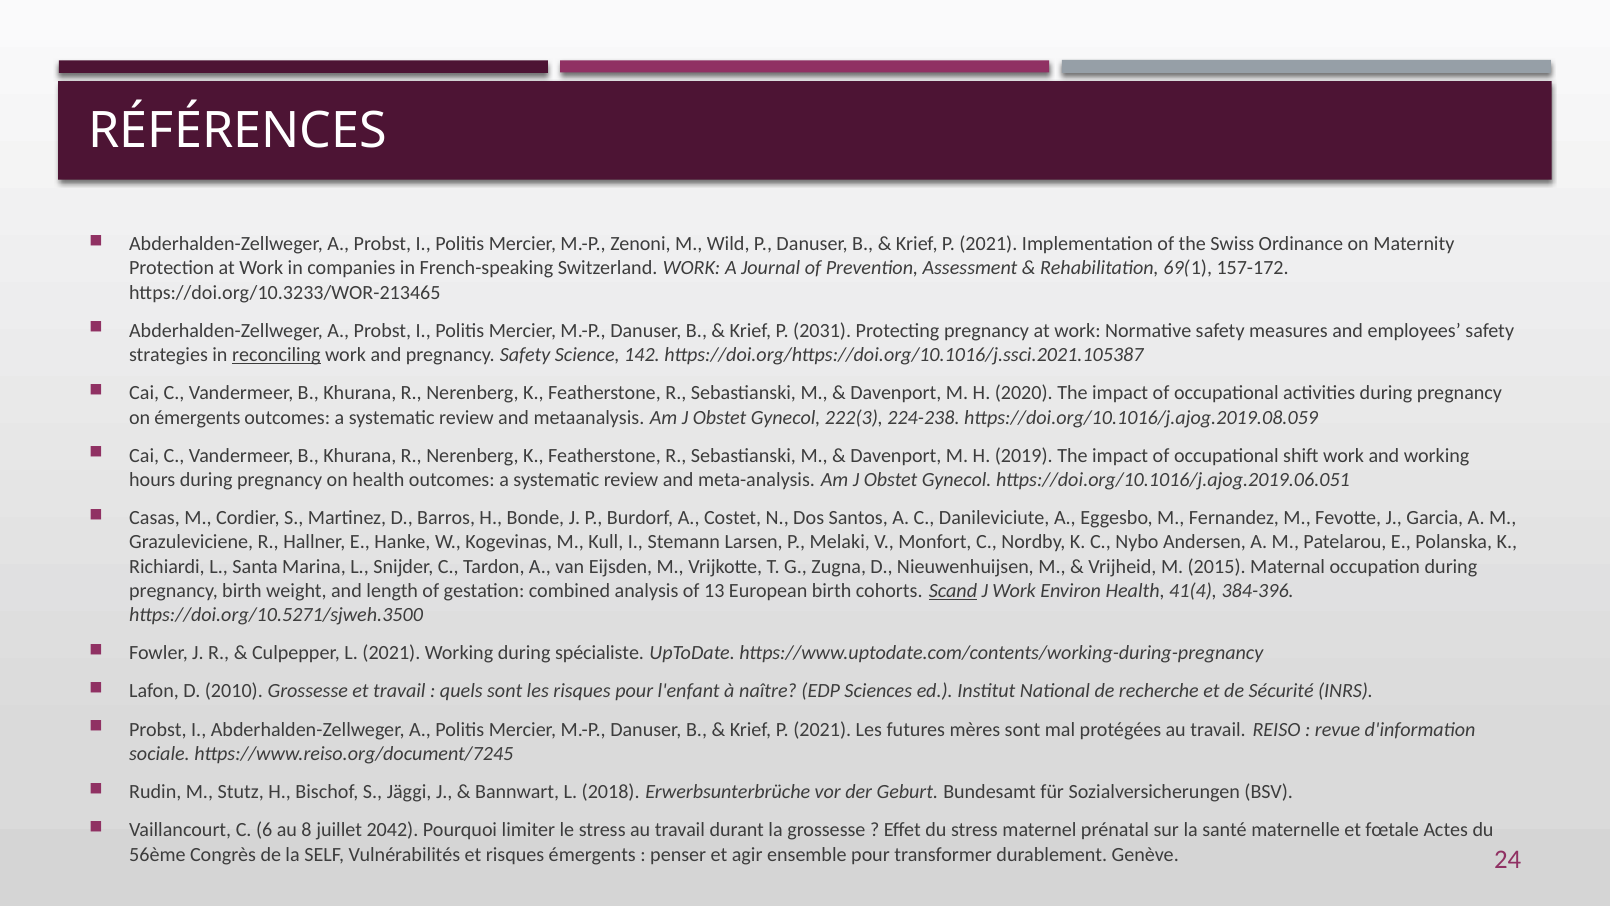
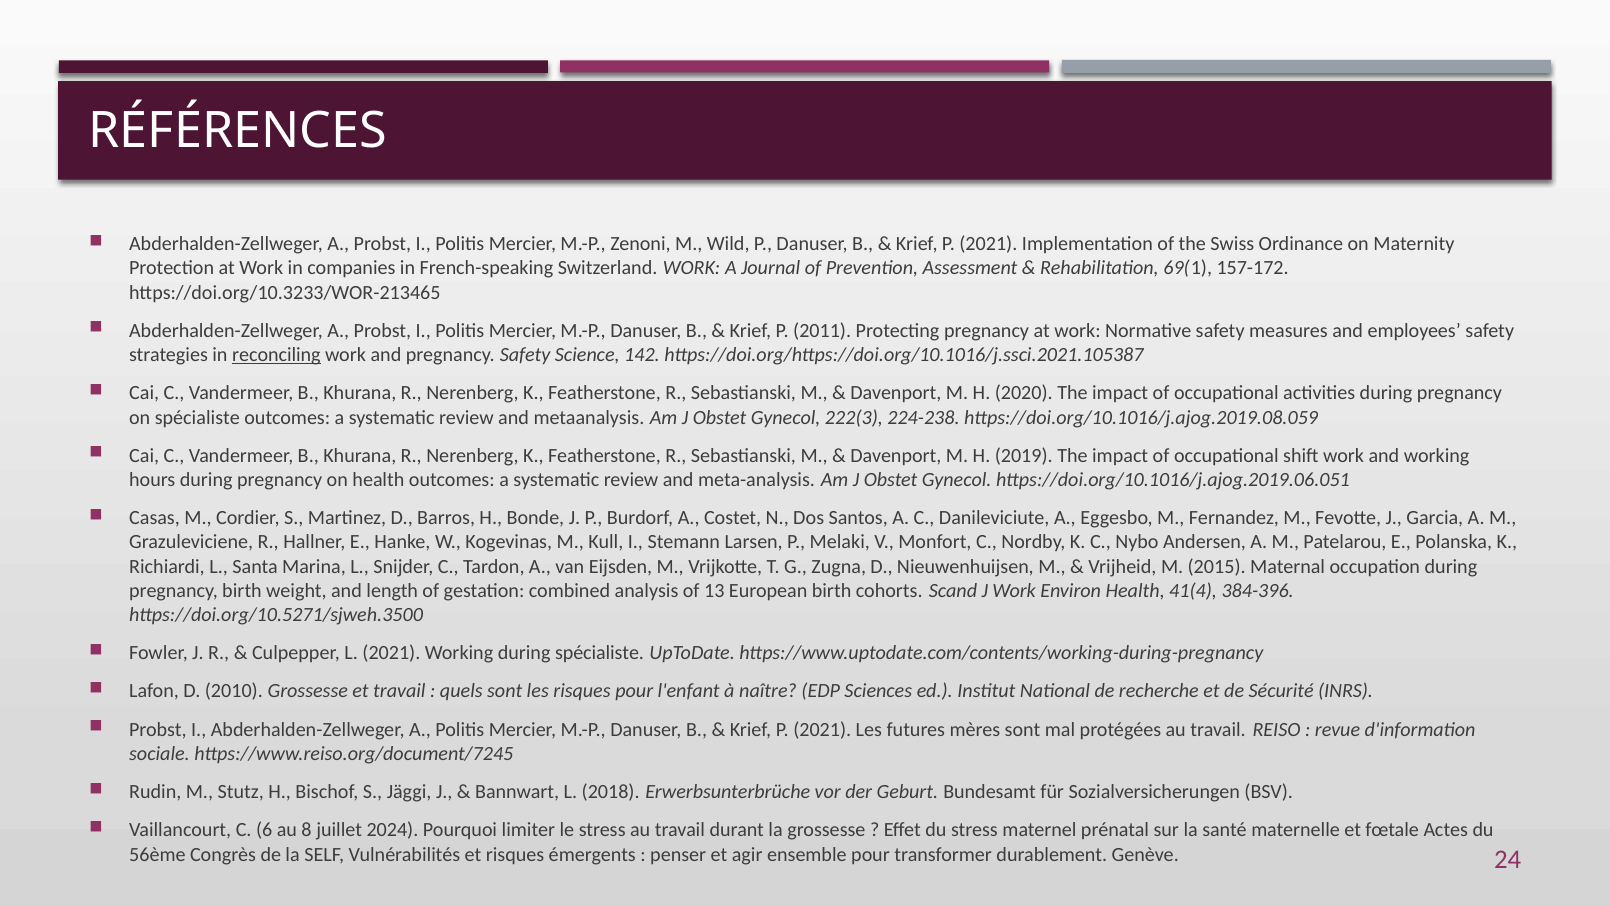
2031: 2031 -> 2011
on émergents: émergents -> spécialiste
Scand underline: present -> none
2042: 2042 -> 2024
